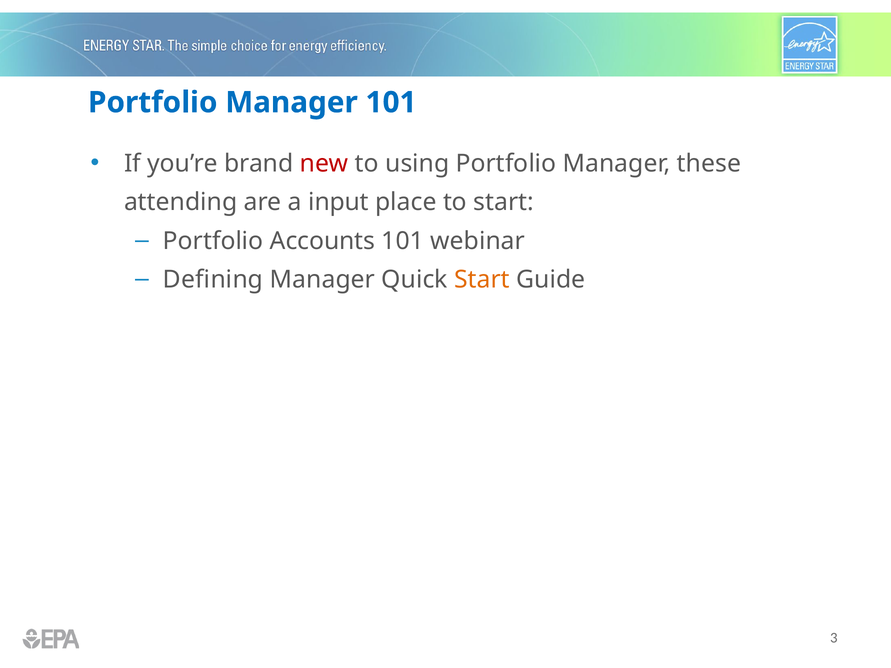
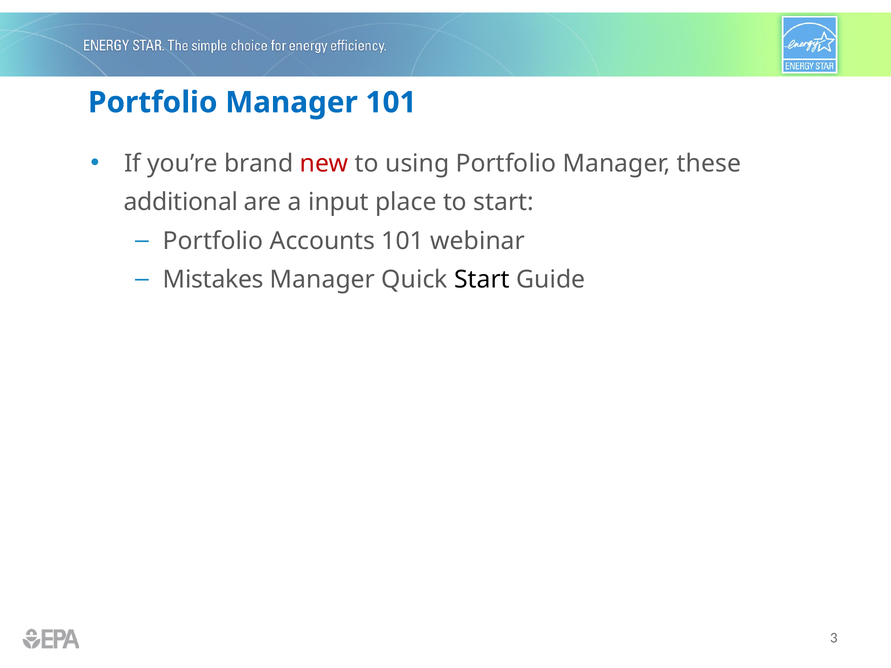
attending: attending -> additional
Defining: Defining -> Mistakes
Start at (482, 280) colour: orange -> black
